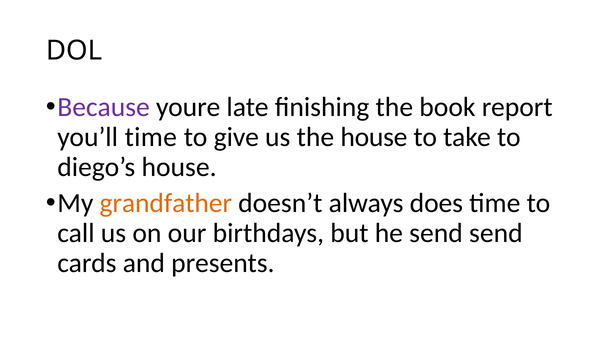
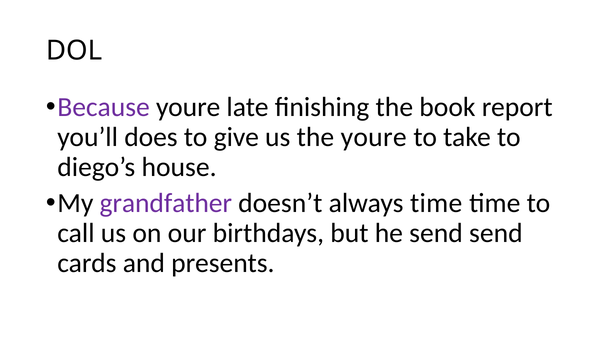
you’ll time: time -> does
the house: house -> youre
grandfather colour: orange -> purple
always does: does -> time
